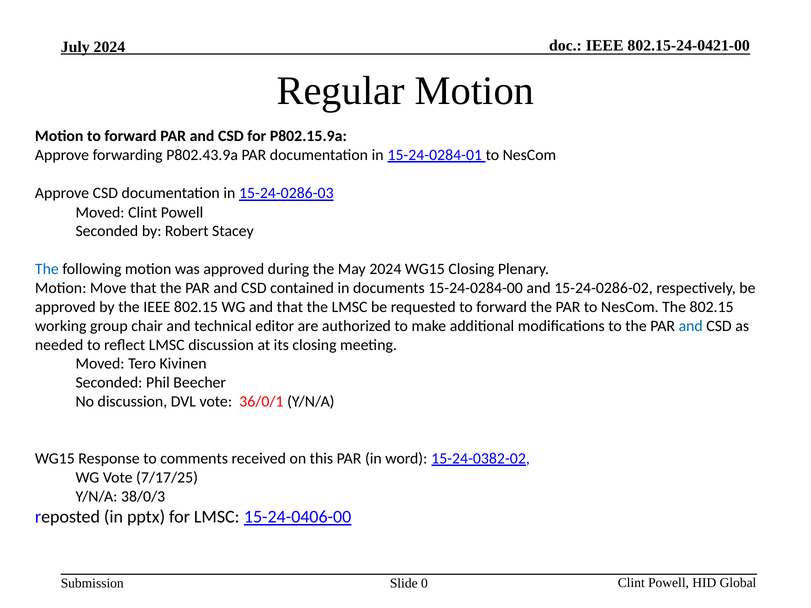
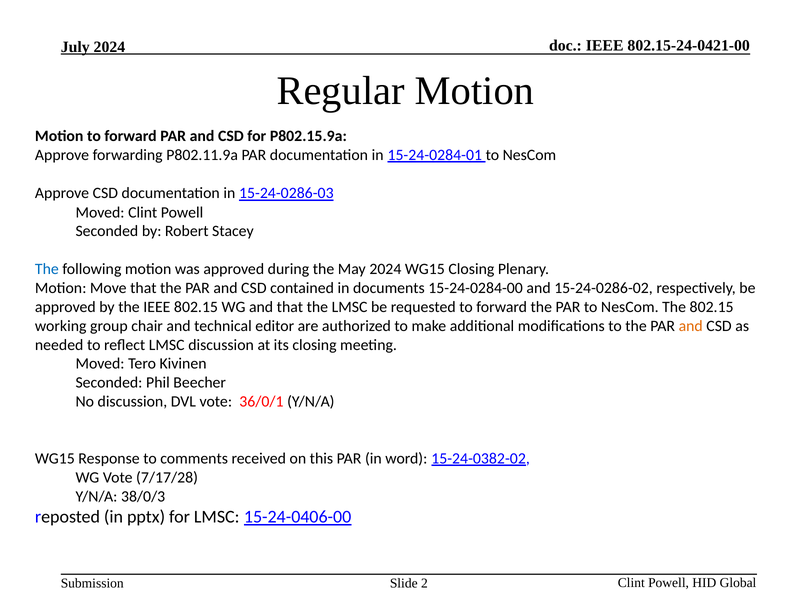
P802.43.9a: P802.43.9a -> P802.11.9a
and at (691, 326) colour: blue -> orange
7/17/25: 7/17/25 -> 7/17/28
0: 0 -> 2
